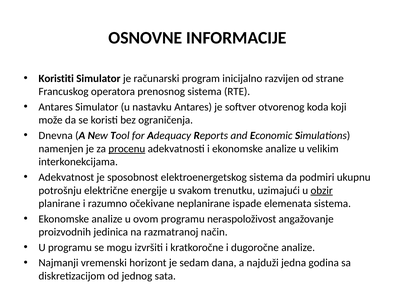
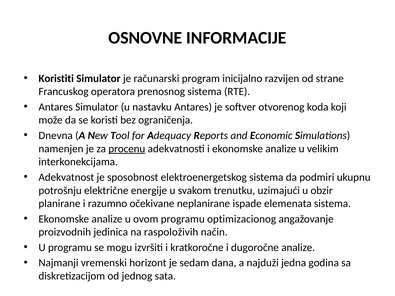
obzir underline: present -> none
neraspoloživost: neraspoloživost -> optimizacionog
razmatranoj: razmatranoj -> raspoloživih
